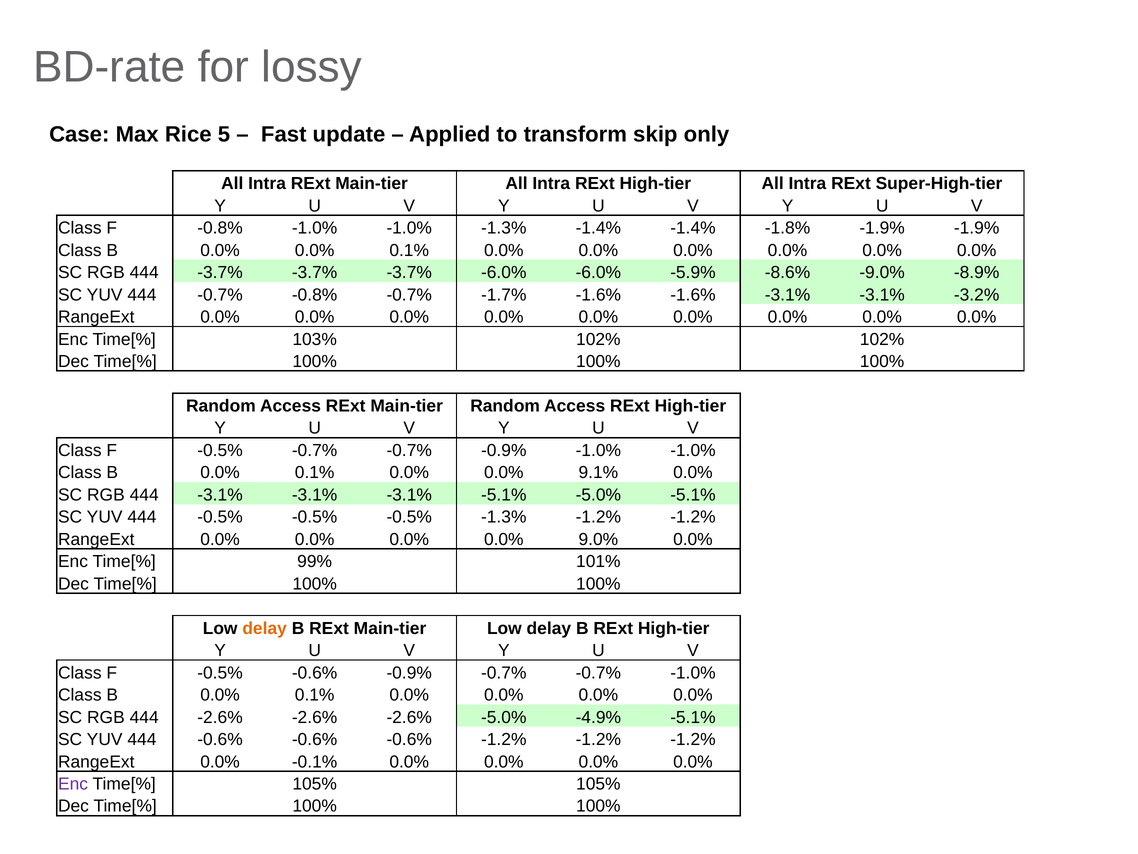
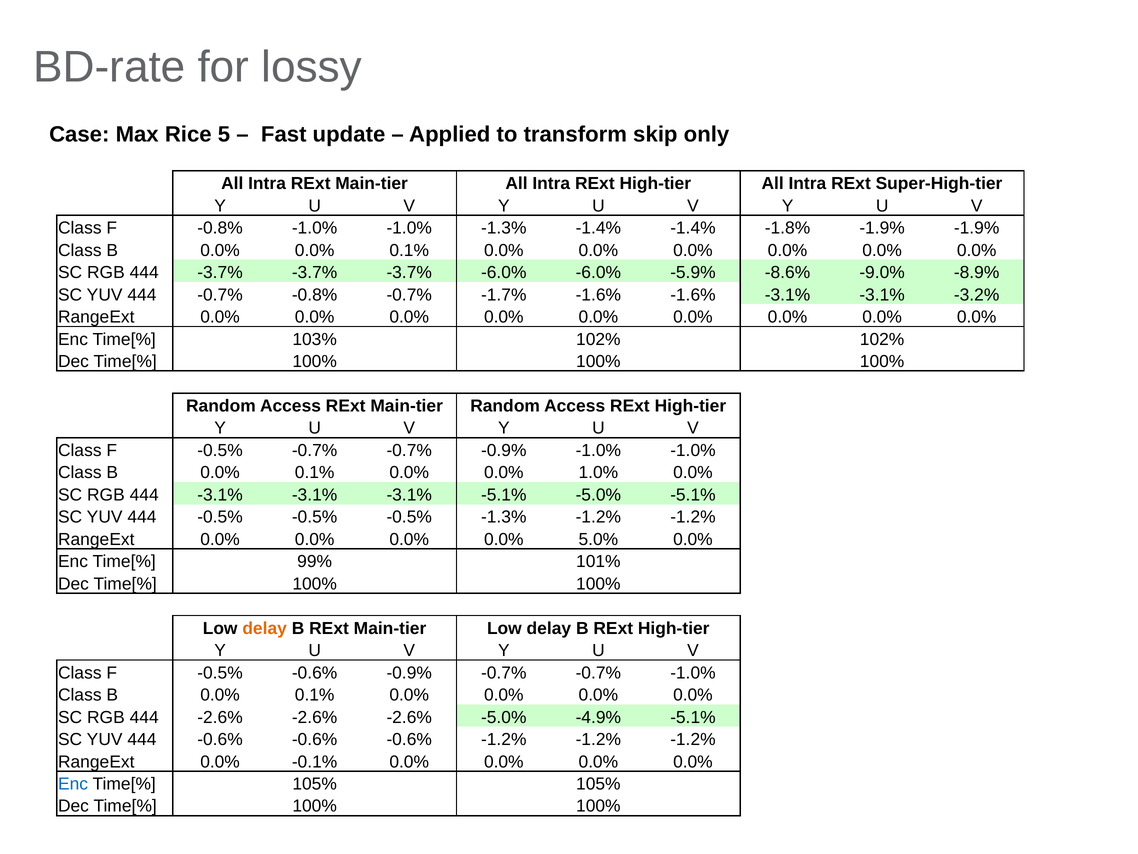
9.1%: 9.1% -> 1.0%
9.0%: 9.0% -> 5.0%
Enc at (73, 784) colour: purple -> blue
